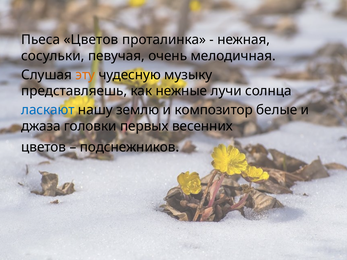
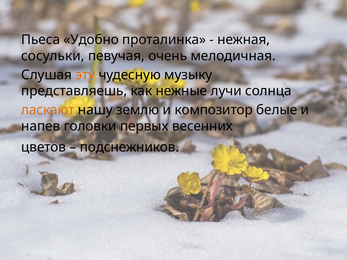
Пьеса Цветов: Цветов -> Удобно
ласкают colour: blue -> orange
джаза: джаза -> напев
